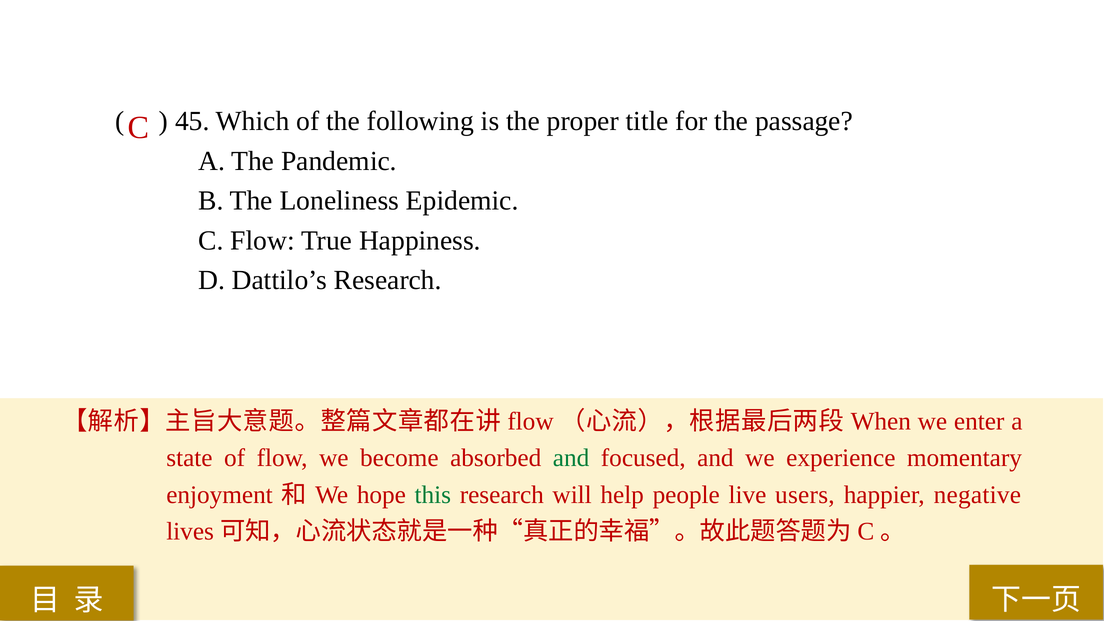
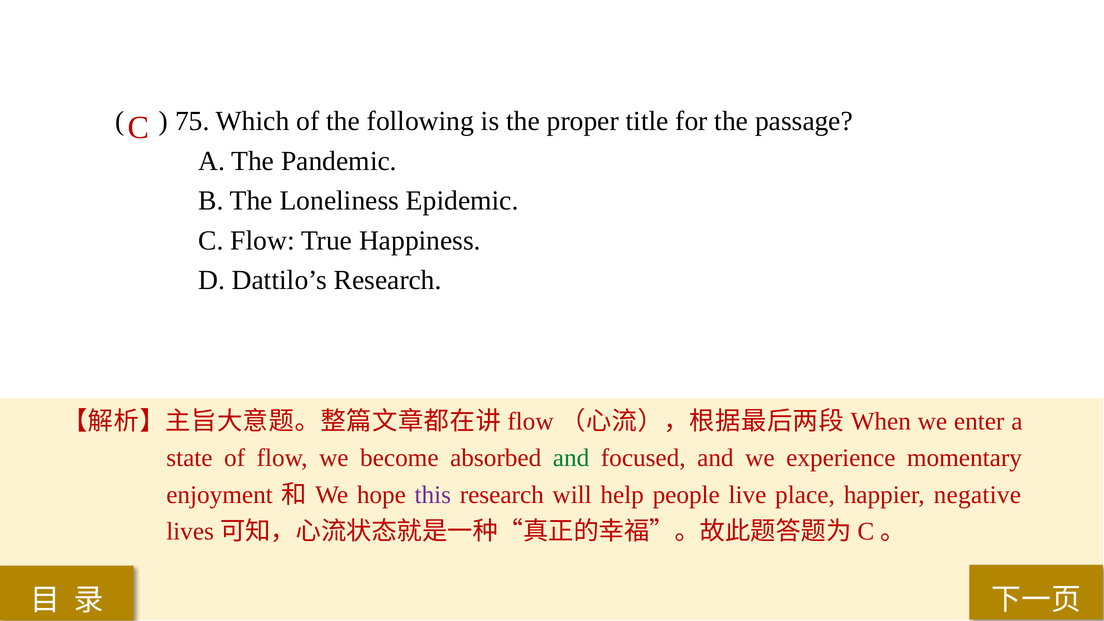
45: 45 -> 75
this colour: green -> purple
users: users -> place
